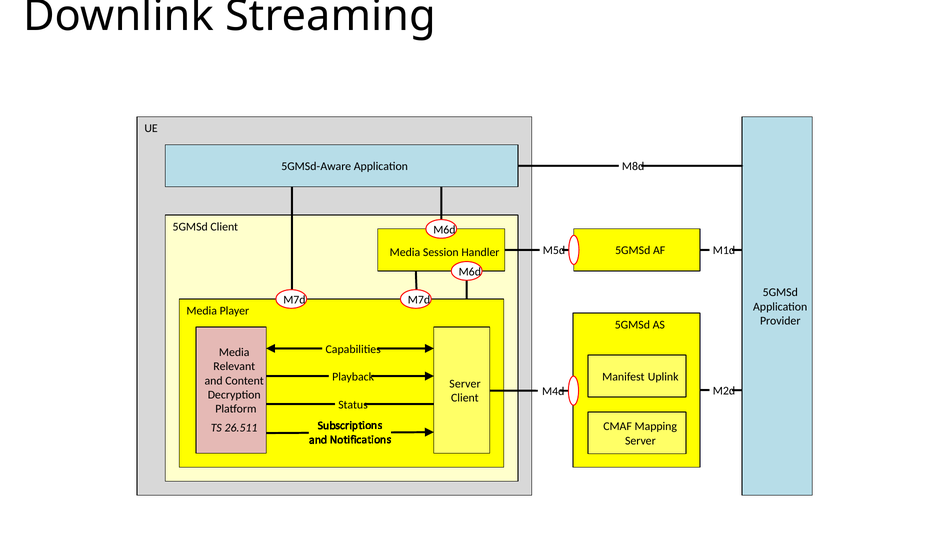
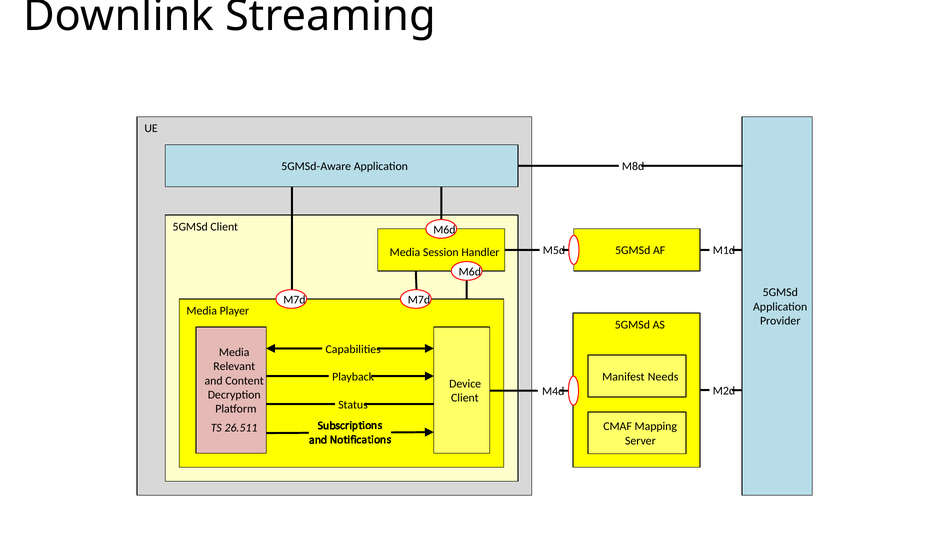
Uplink: Uplink -> Needs
Server at (465, 384): Server -> Device
